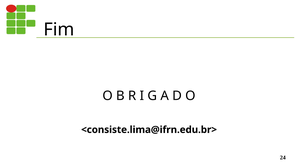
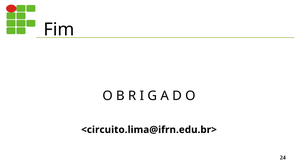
<consiste.lima@ifrn.edu.br>: <consiste.lima@ifrn.edu.br> -> <circuito.lima@ifrn.edu.br>
